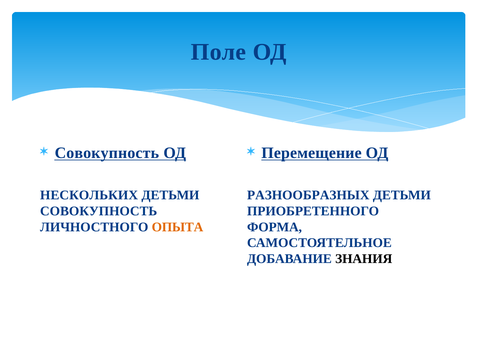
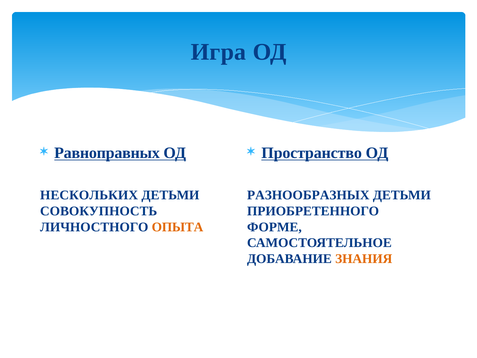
Поле: Поле -> Игра
Совокупность at (107, 153): Совокупность -> Равноправных
Перемещение: Перемещение -> Пространство
ФОРМА: ФОРМА -> ФОРМЕ
ЗНАНИЯ colour: black -> orange
